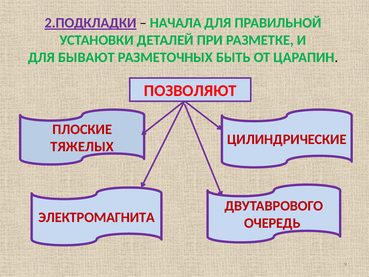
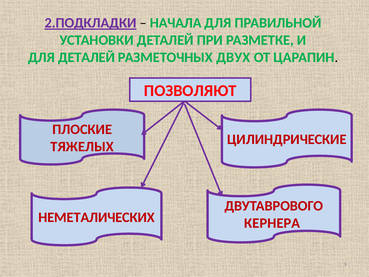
ДЛЯ БЫВАЮТ: БЫВАЮТ -> ДЕТАЛЕЙ
БЫТЬ: БЫТЬ -> ДВУХ
ЭЛЕКТРОМАГНИТА: ЭЛЕКТРОМАГНИТА -> НЕМЕТАЛИЧЕСКИХ
ОЧЕРЕДЬ: ОЧЕРЕДЬ -> КЕРНЕРА
